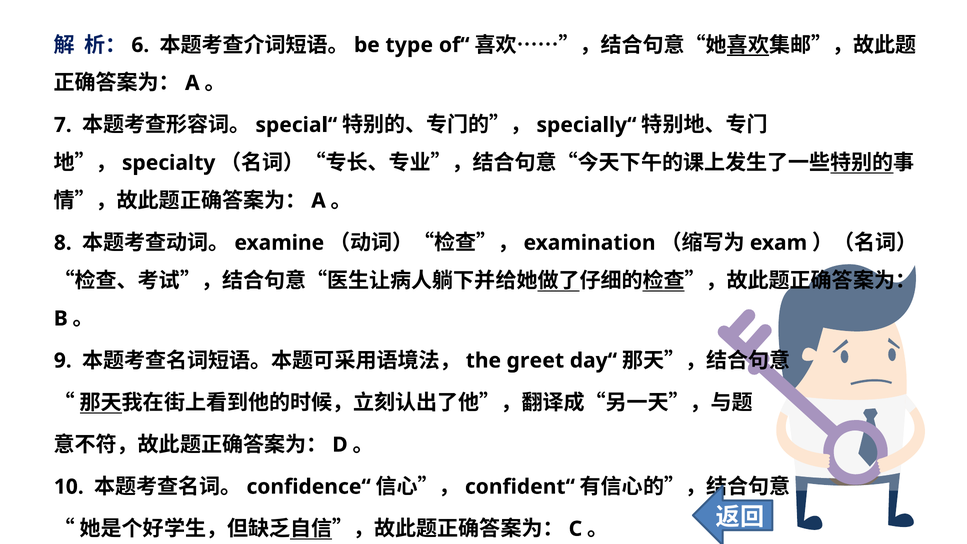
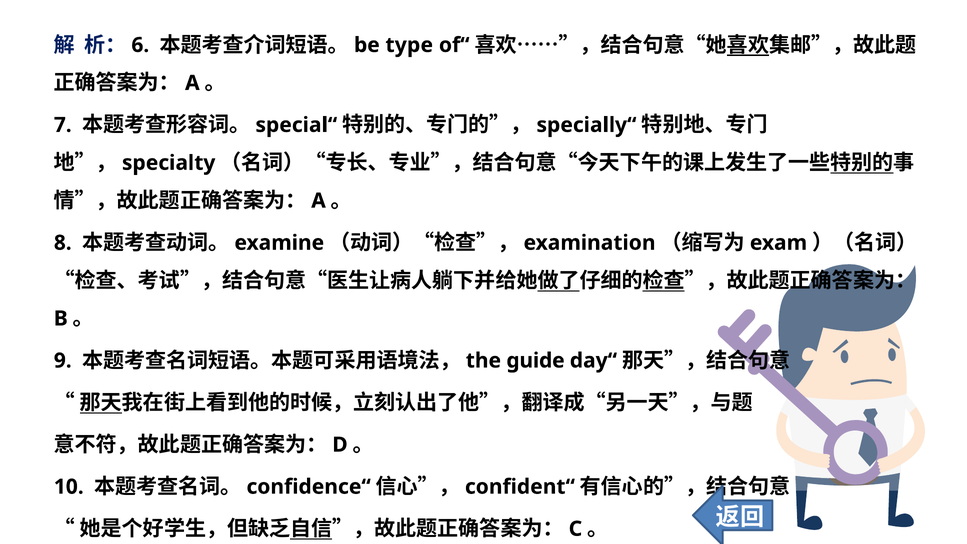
greet: greet -> guide
